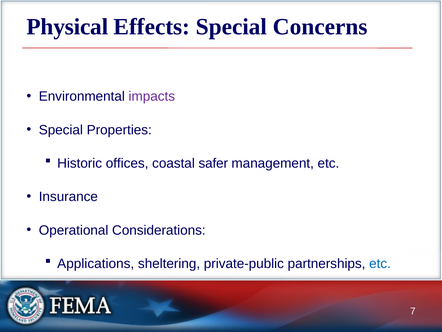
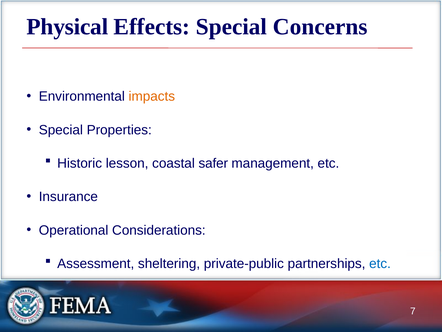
impacts colour: purple -> orange
offices: offices -> lesson
Applications: Applications -> Assessment
